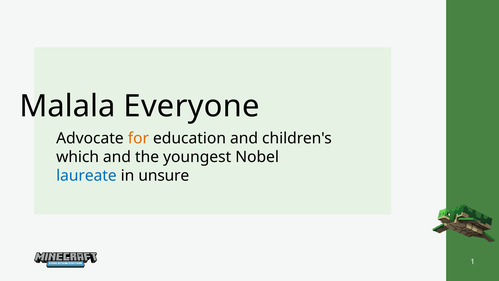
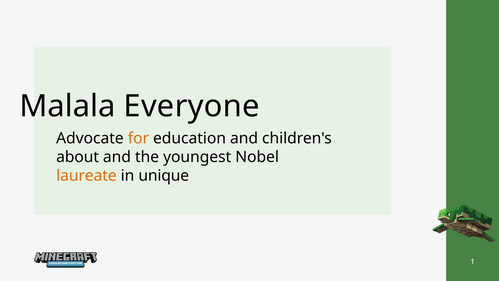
which: which -> about
laureate colour: blue -> orange
unsure: unsure -> unique
